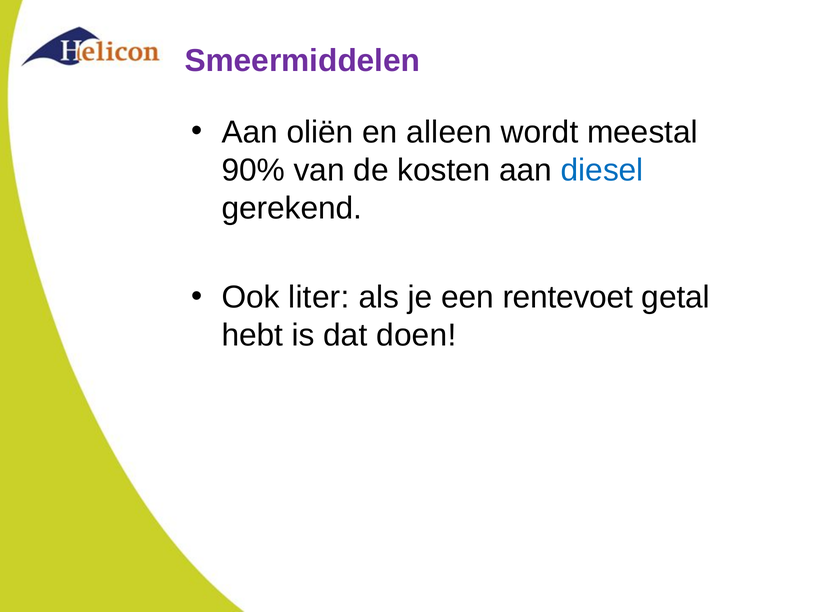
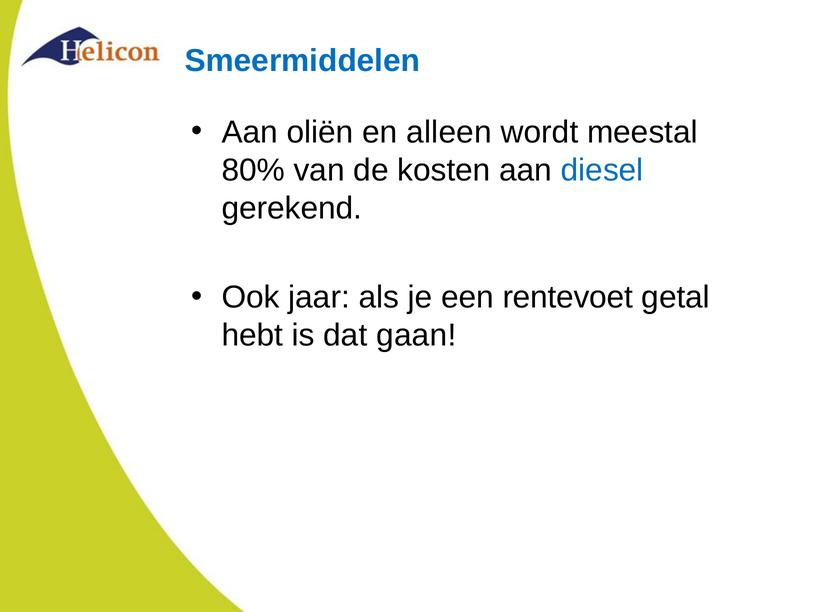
Smeermiddelen colour: purple -> blue
90%: 90% -> 80%
liter: liter -> jaar
doen: doen -> gaan
